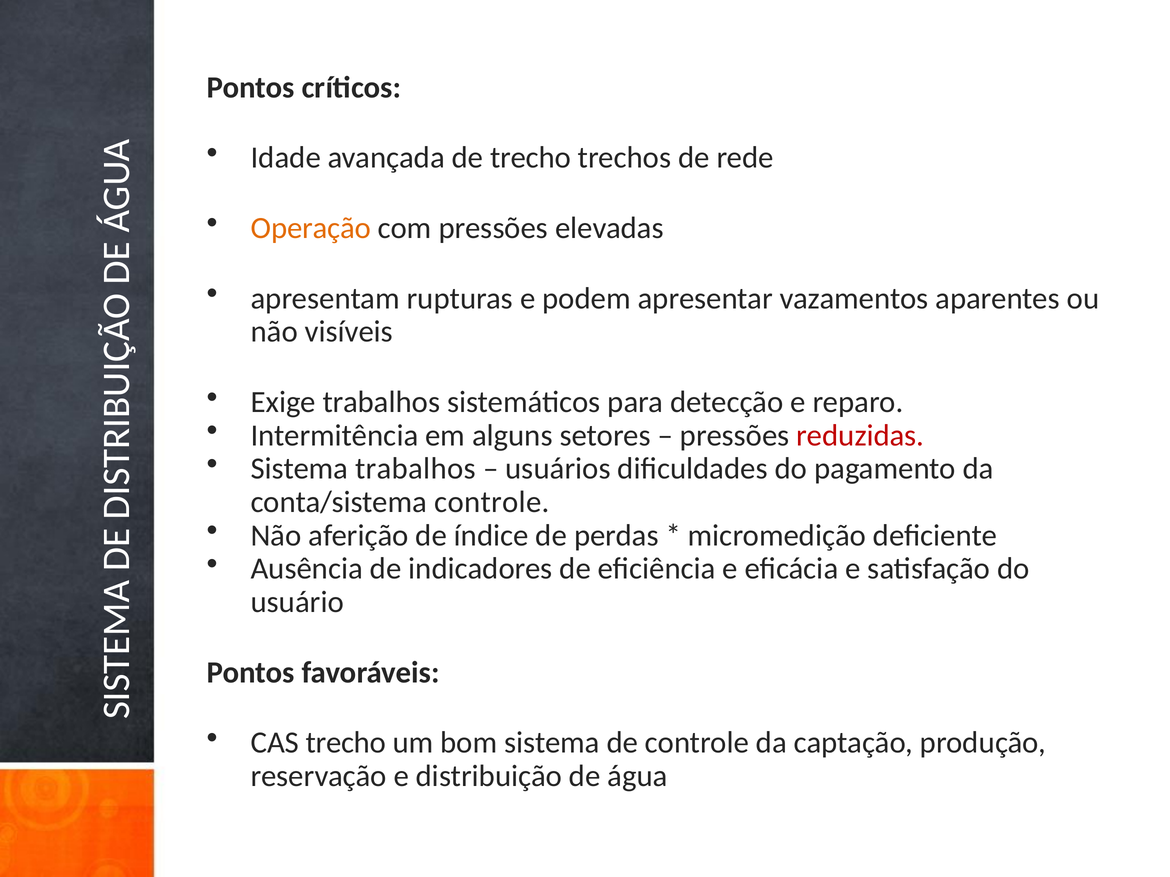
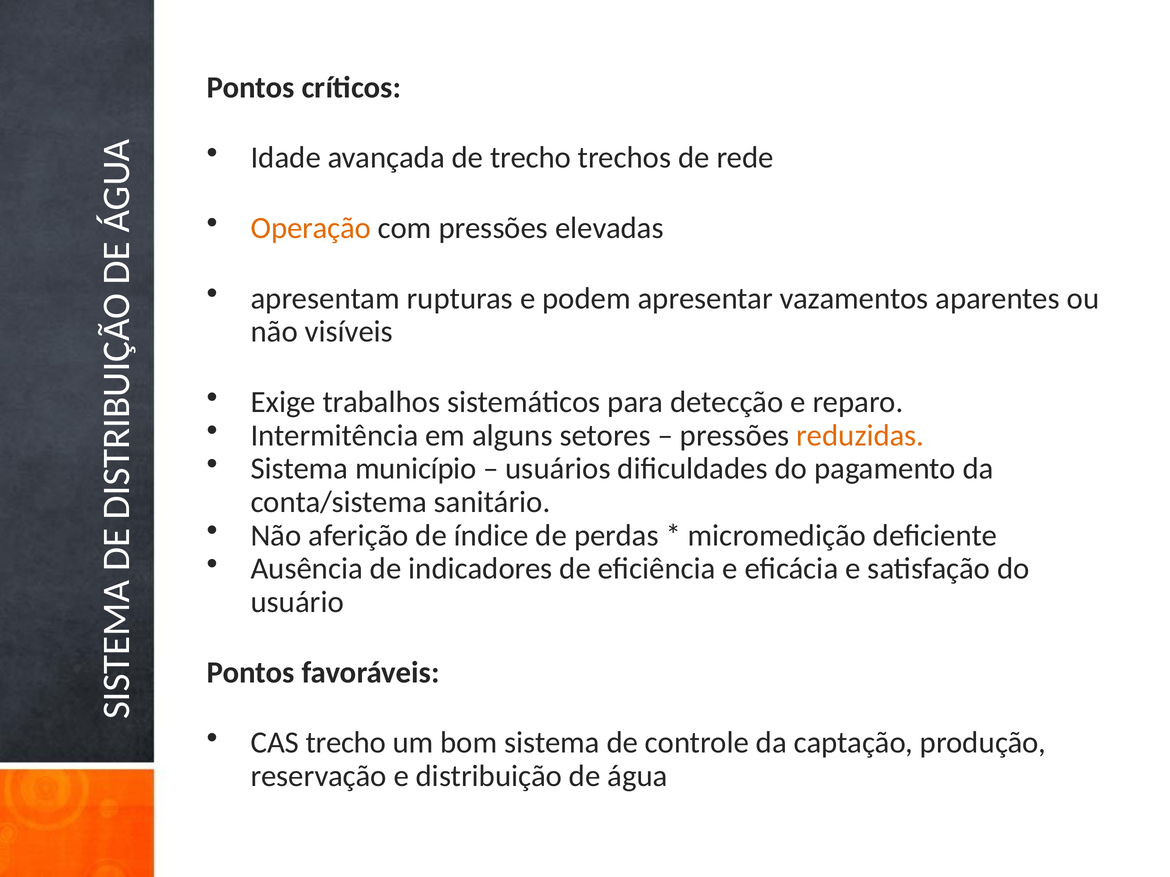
reduzidas colour: red -> orange
Sistema trabalhos: trabalhos -> município
conta/sistema controle: controle -> sanitário
